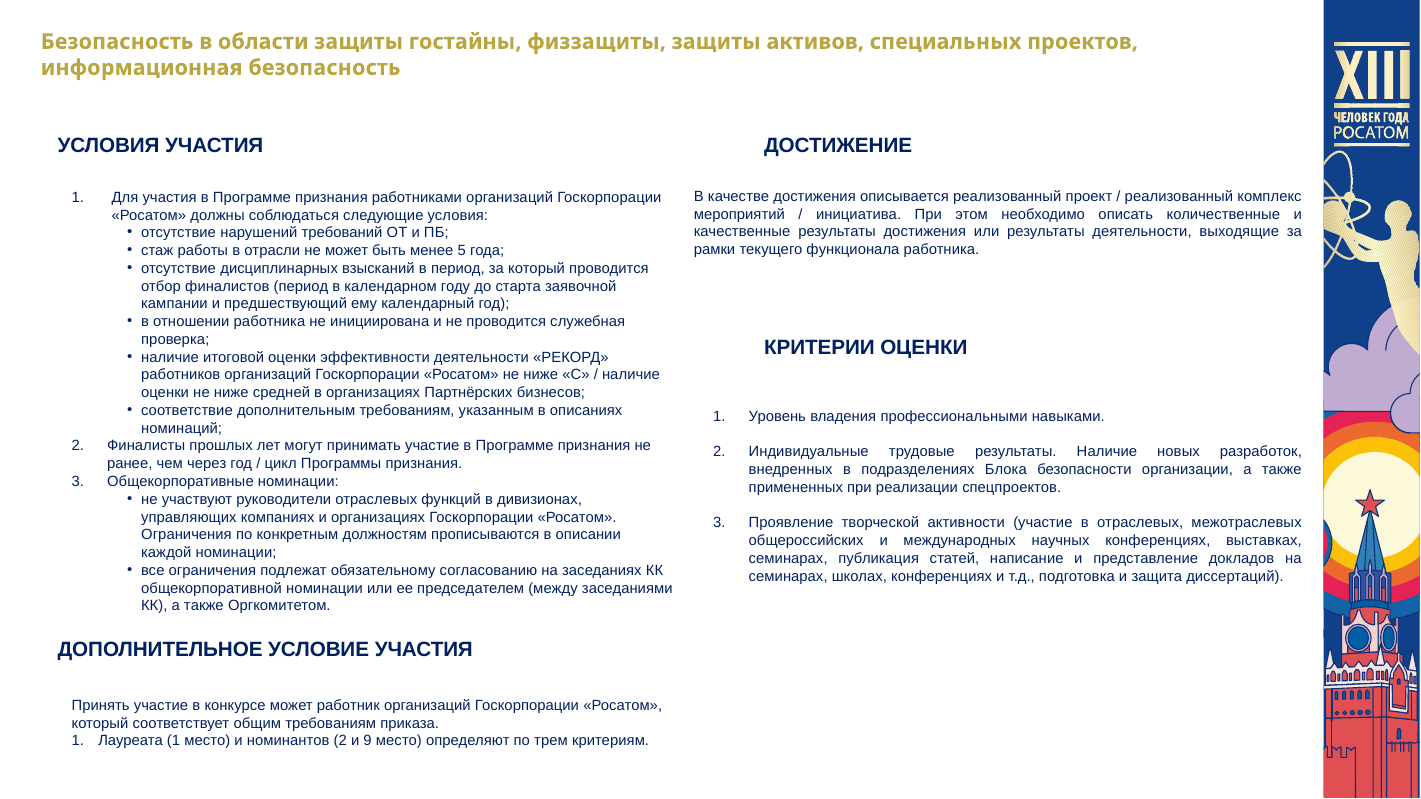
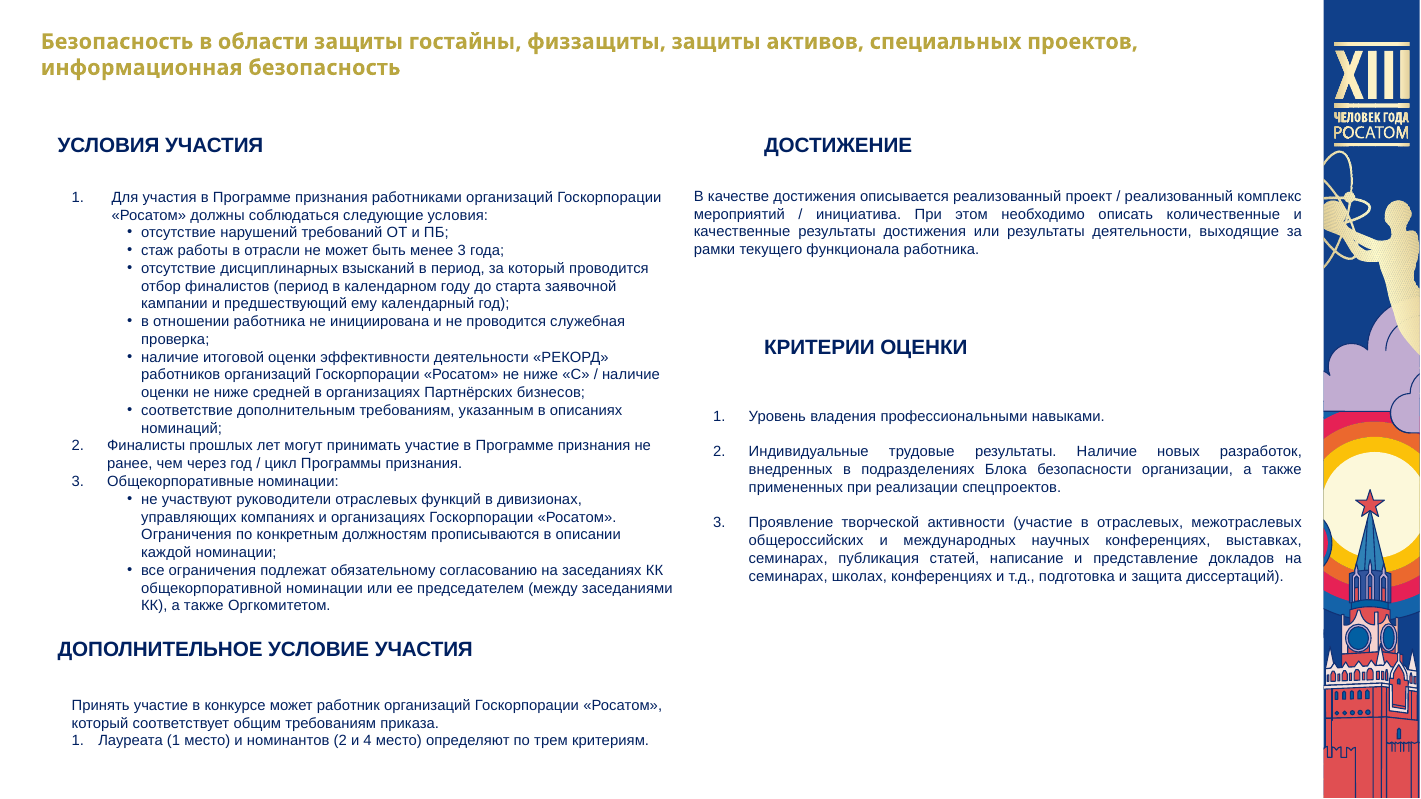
менее 5: 5 -> 3
9: 9 -> 4
